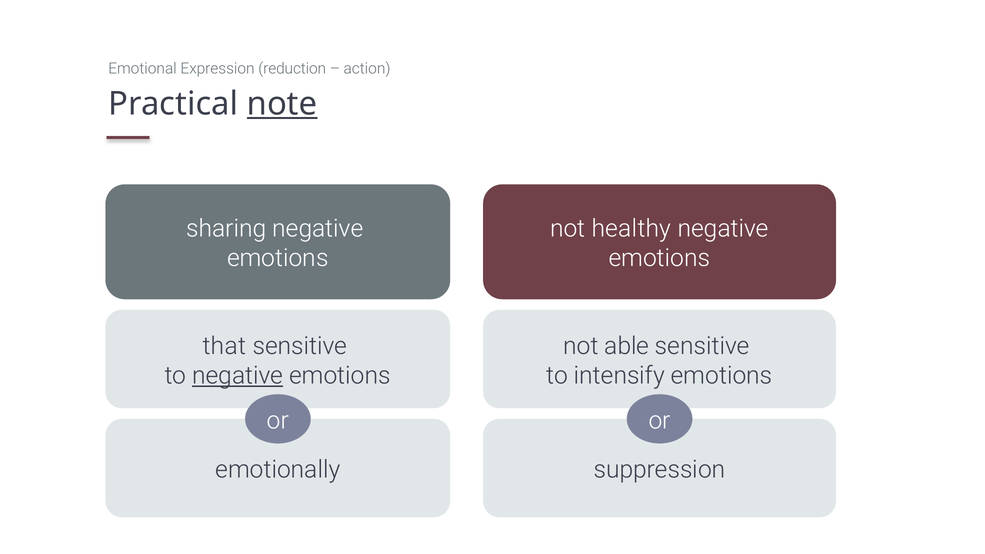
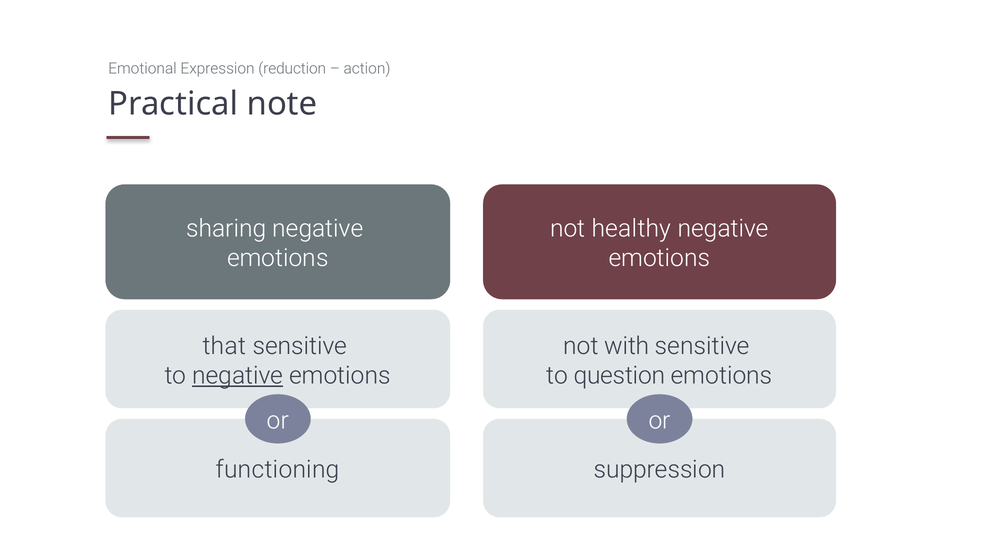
note underline: present -> none
able: able -> with
intensify: intensify -> question
emotionally: emotionally -> functioning
